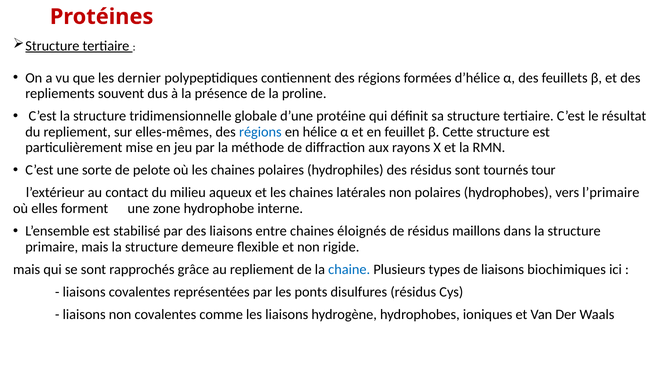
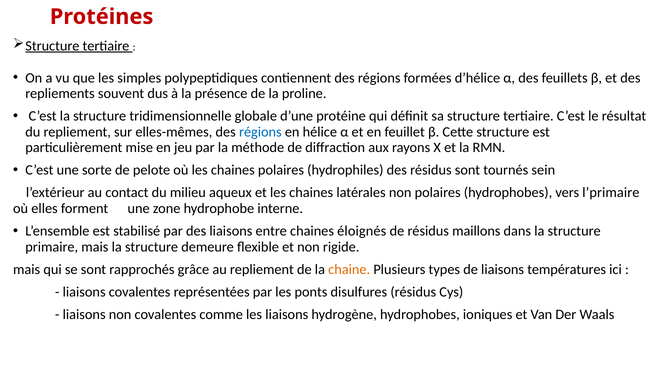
dernier: dernier -> simples
tour: tour -> sein
chaine colour: blue -> orange
biochimiques: biochimiques -> températures
